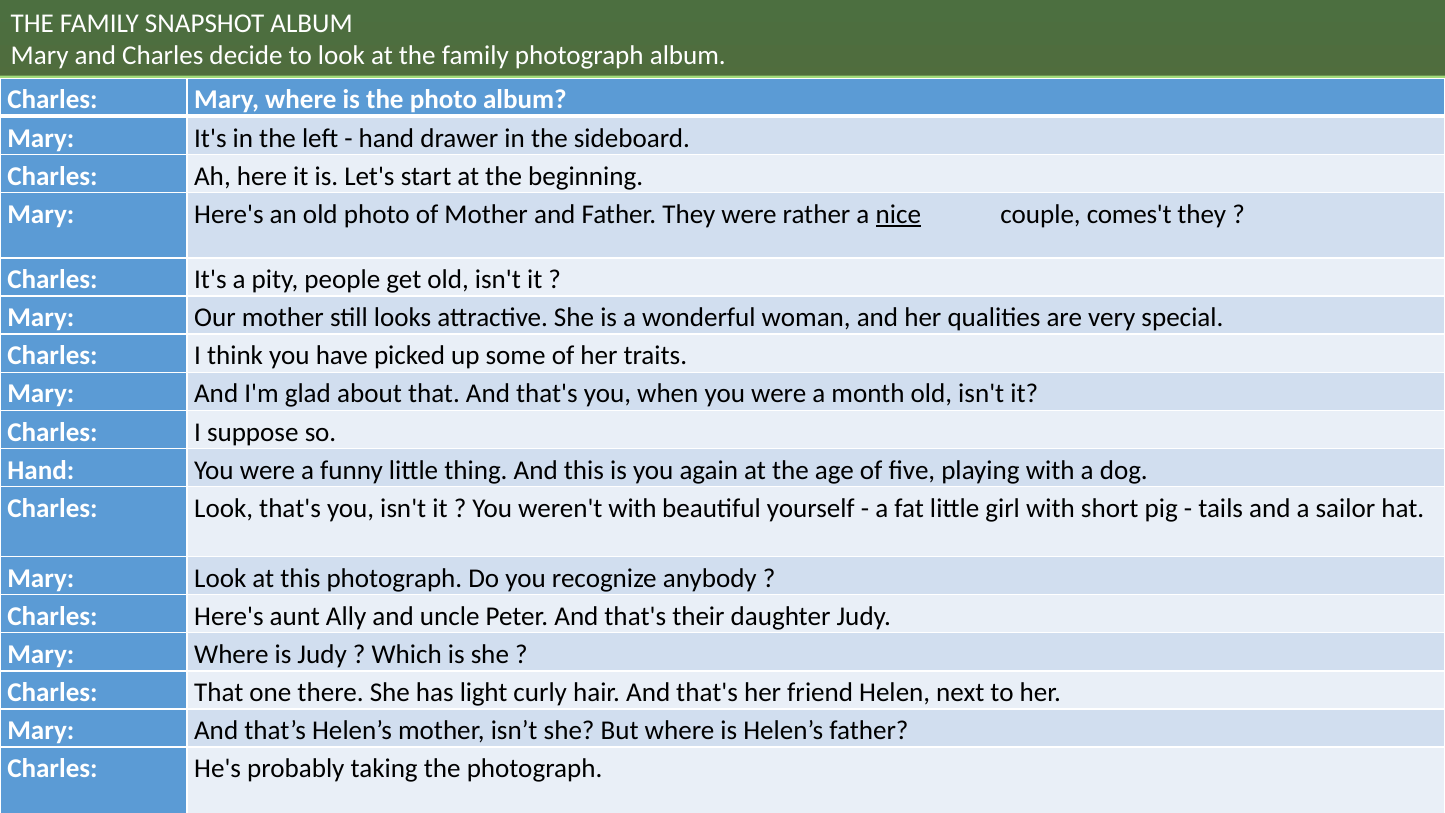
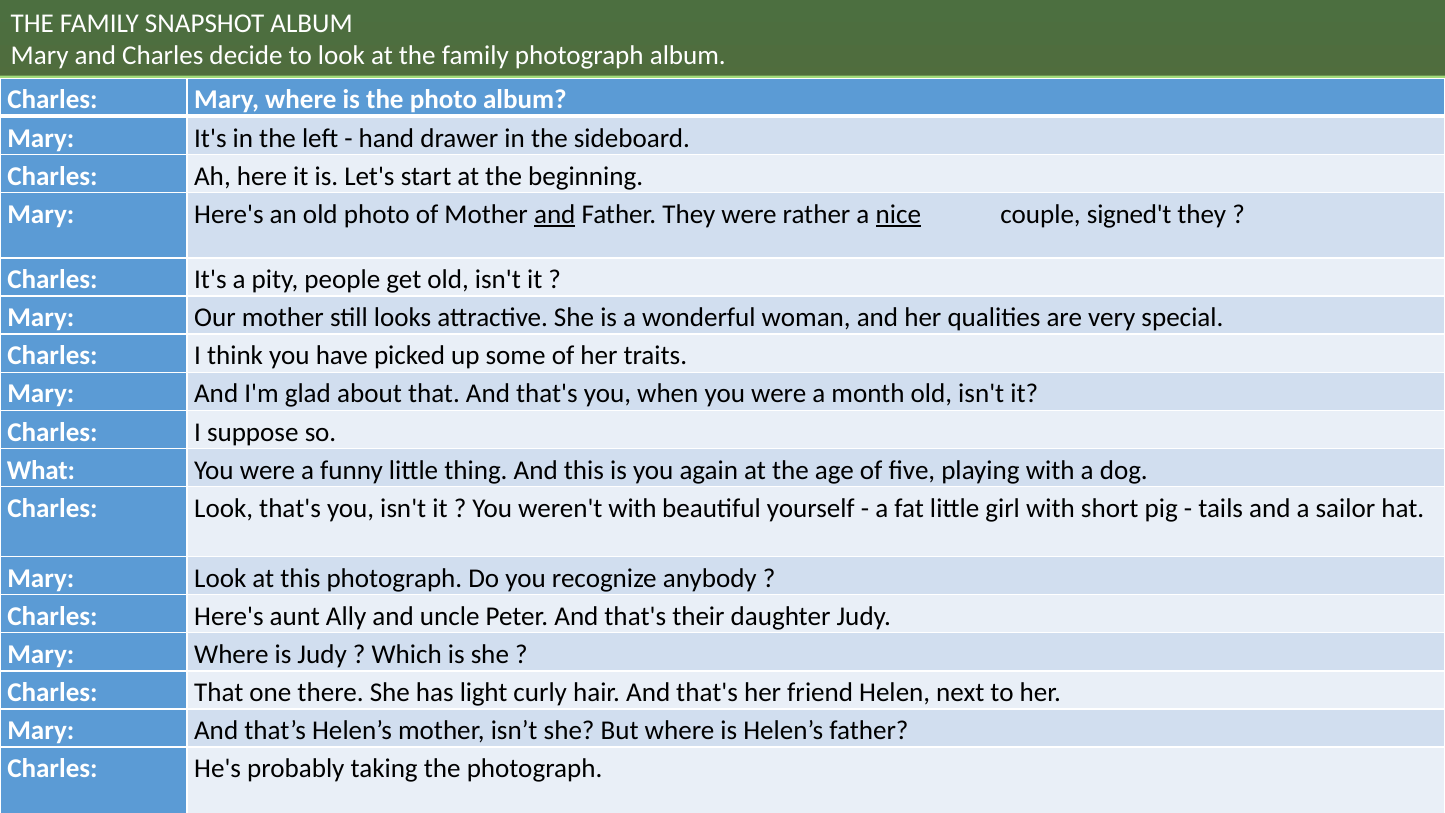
and at (555, 214) underline: none -> present
comes't: comes't -> signed't
Hand at (41, 470): Hand -> What
